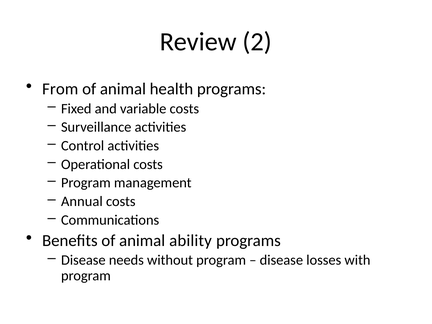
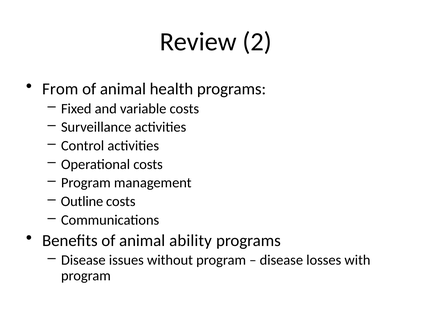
Annual: Annual -> Outline
needs: needs -> issues
